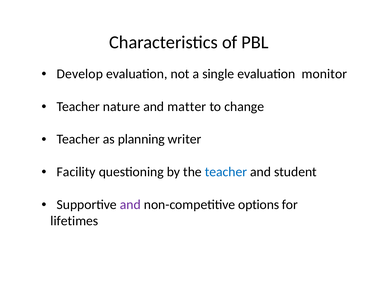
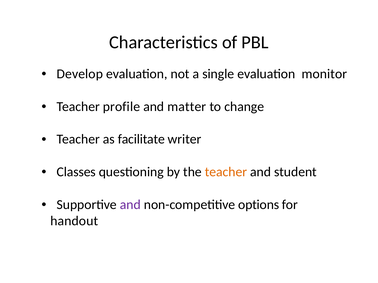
nature: nature -> profile
planning: planning -> facilitate
Facility: Facility -> Classes
teacher at (226, 172) colour: blue -> orange
lifetimes: lifetimes -> handout
